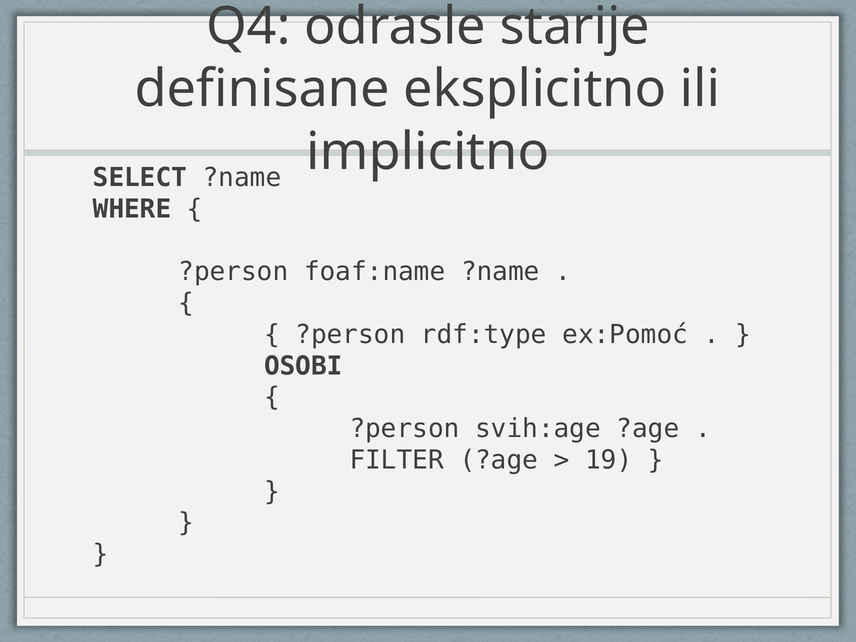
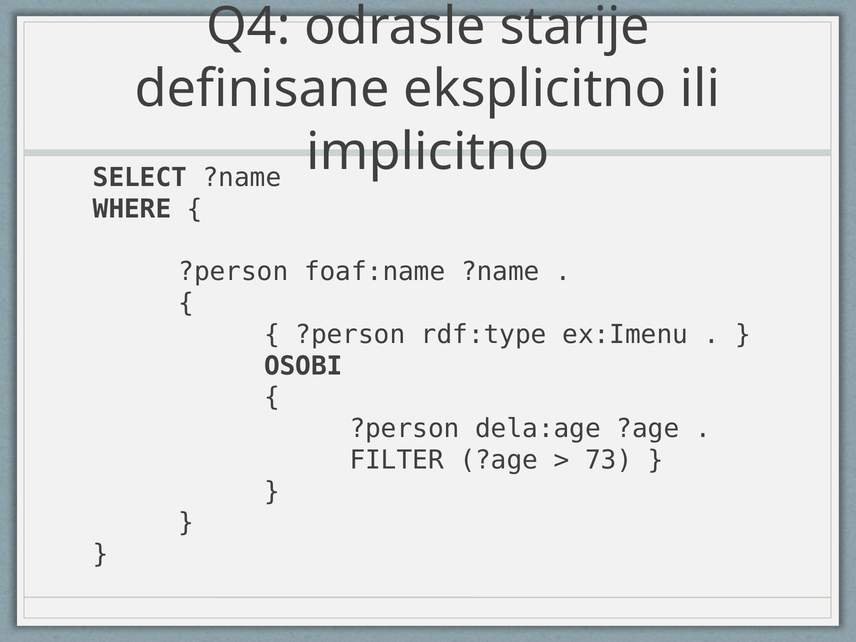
ex:Pomoć: ex:Pomoć -> ex:Imenu
svih:age: svih:age -> dela:age
19: 19 -> 73
